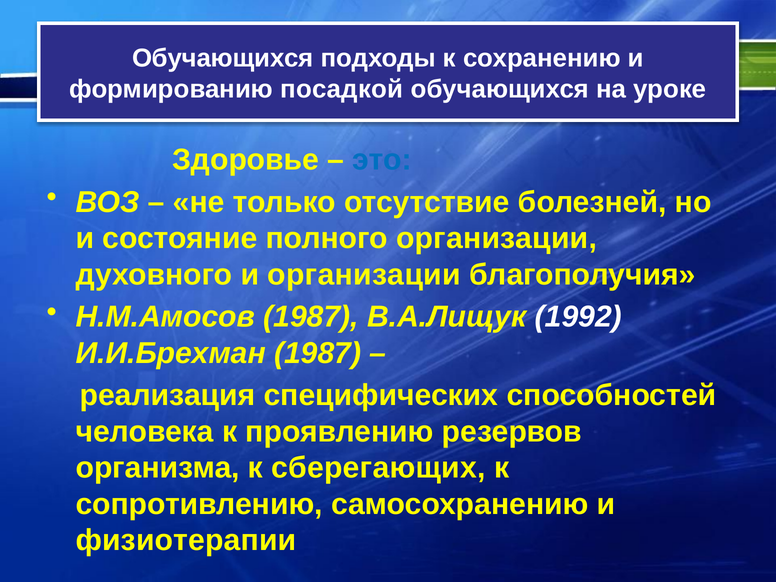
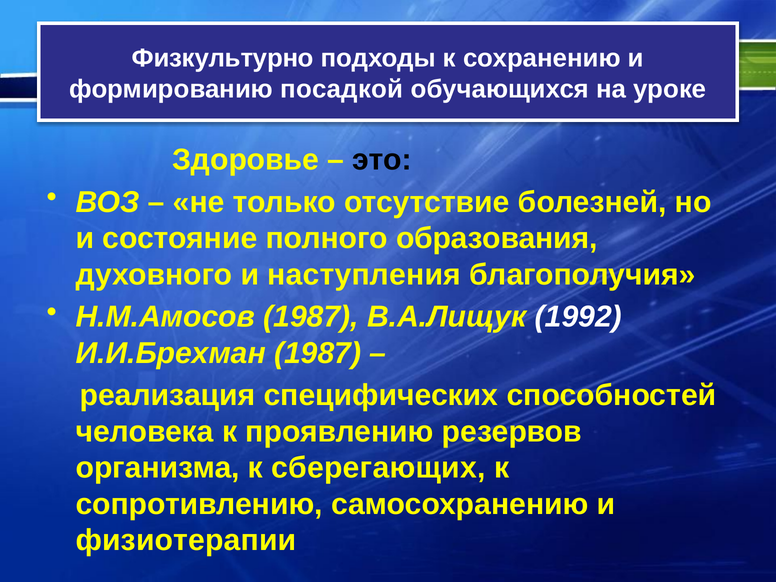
Обучающихся at (223, 58): Обучающихся -> Физкультурно
это colour: blue -> black
полного организации: организации -> образования
и организации: организации -> наступления
